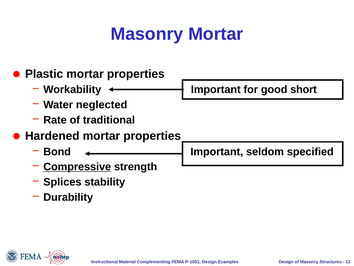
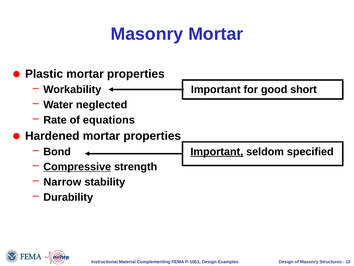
traditional: traditional -> equations
Important at (217, 151) underline: none -> present
Splices: Splices -> Narrow
